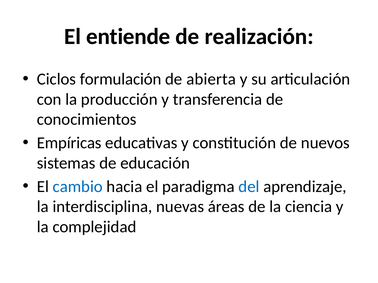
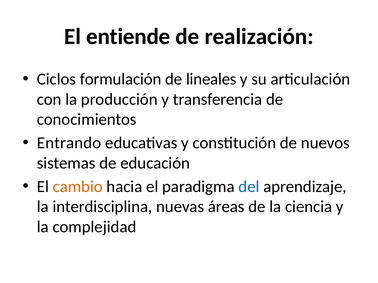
abierta: abierta -> lineales
Empíricas: Empíricas -> Entrando
cambio colour: blue -> orange
